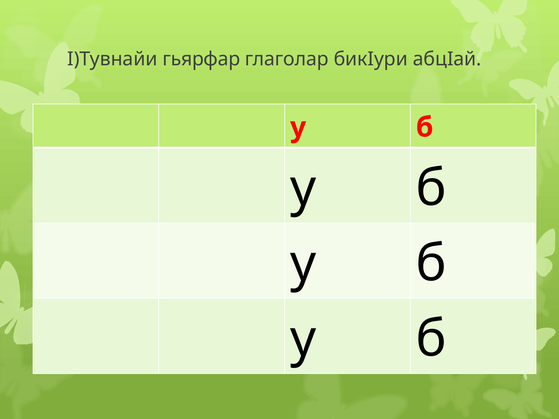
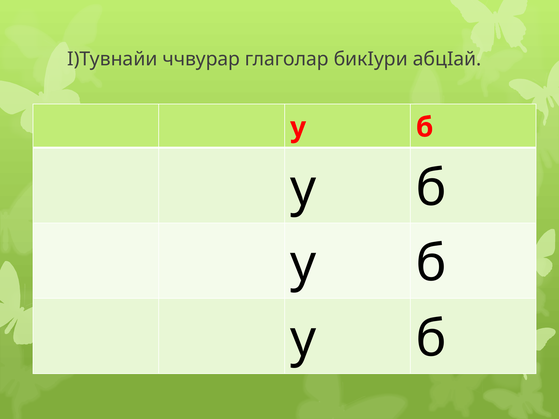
гьярфар: гьярфар -> ччвурар
